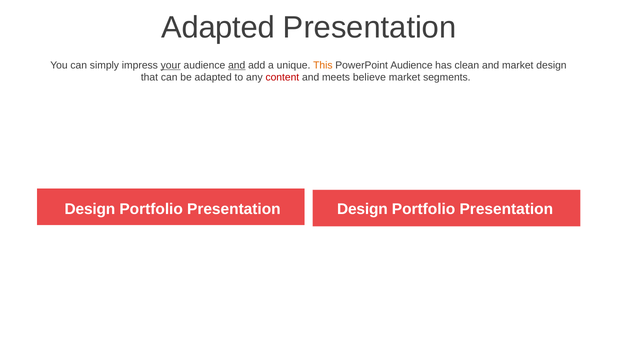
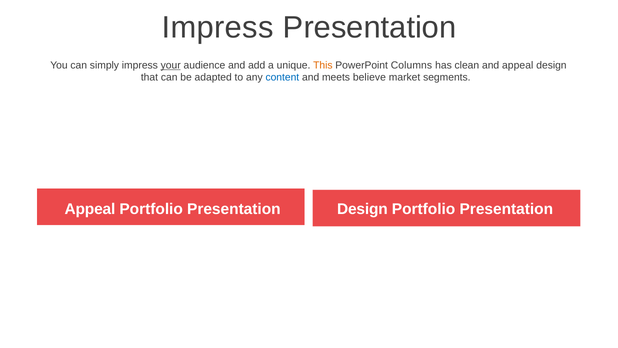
Adapted at (218, 27): Adapted -> Impress
and at (237, 65) underline: present -> none
PowerPoint Audience: Audience -> Columns
and market: market -> appeal
content colour: red -> blue
Design at (90, 209): Design -> Appeal
